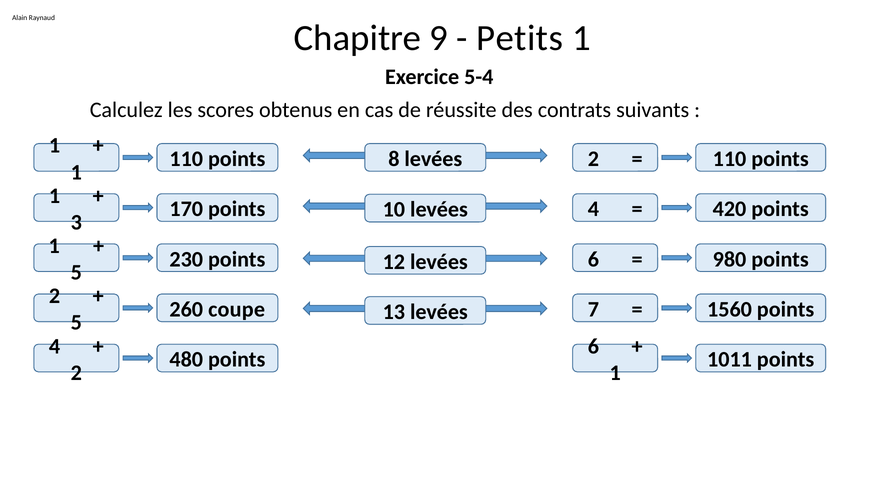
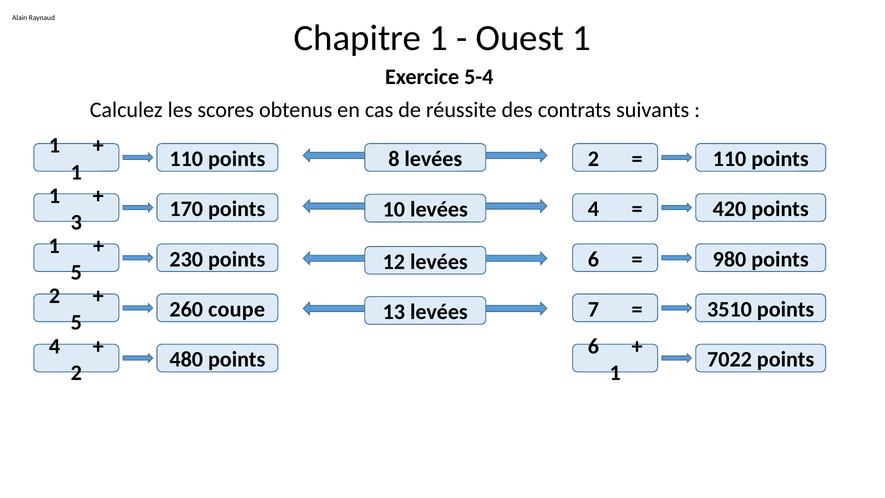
Chapitre 9: 9 -> 1
Petits: Petits -> Ouest
1560: 1560 -> 3510
1011: 1011 -> 7022
